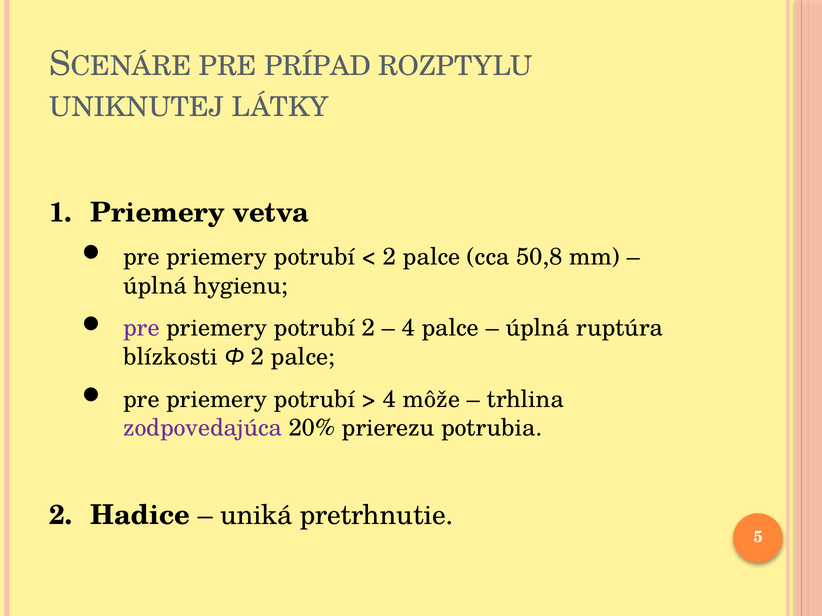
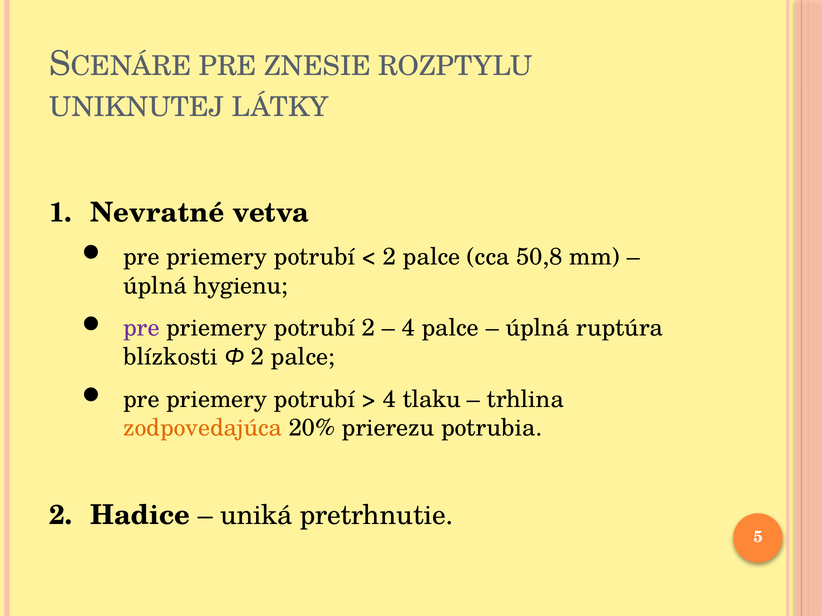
PRÍPAD: PRÍPAD -> ZNESIE
Priemery at (158, 213): Priemery -> Nevratné
môže: môže -> tlaku
zodpovedajúca colour: purple -> orange
